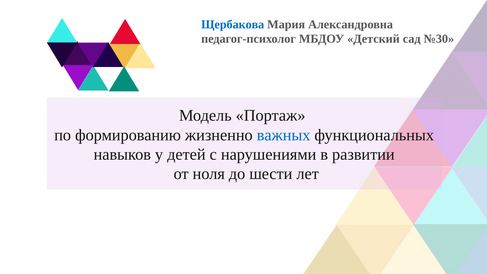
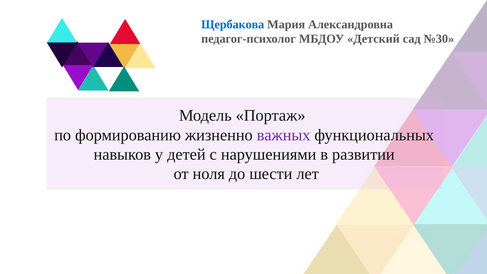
важных colour: blue -> purple
